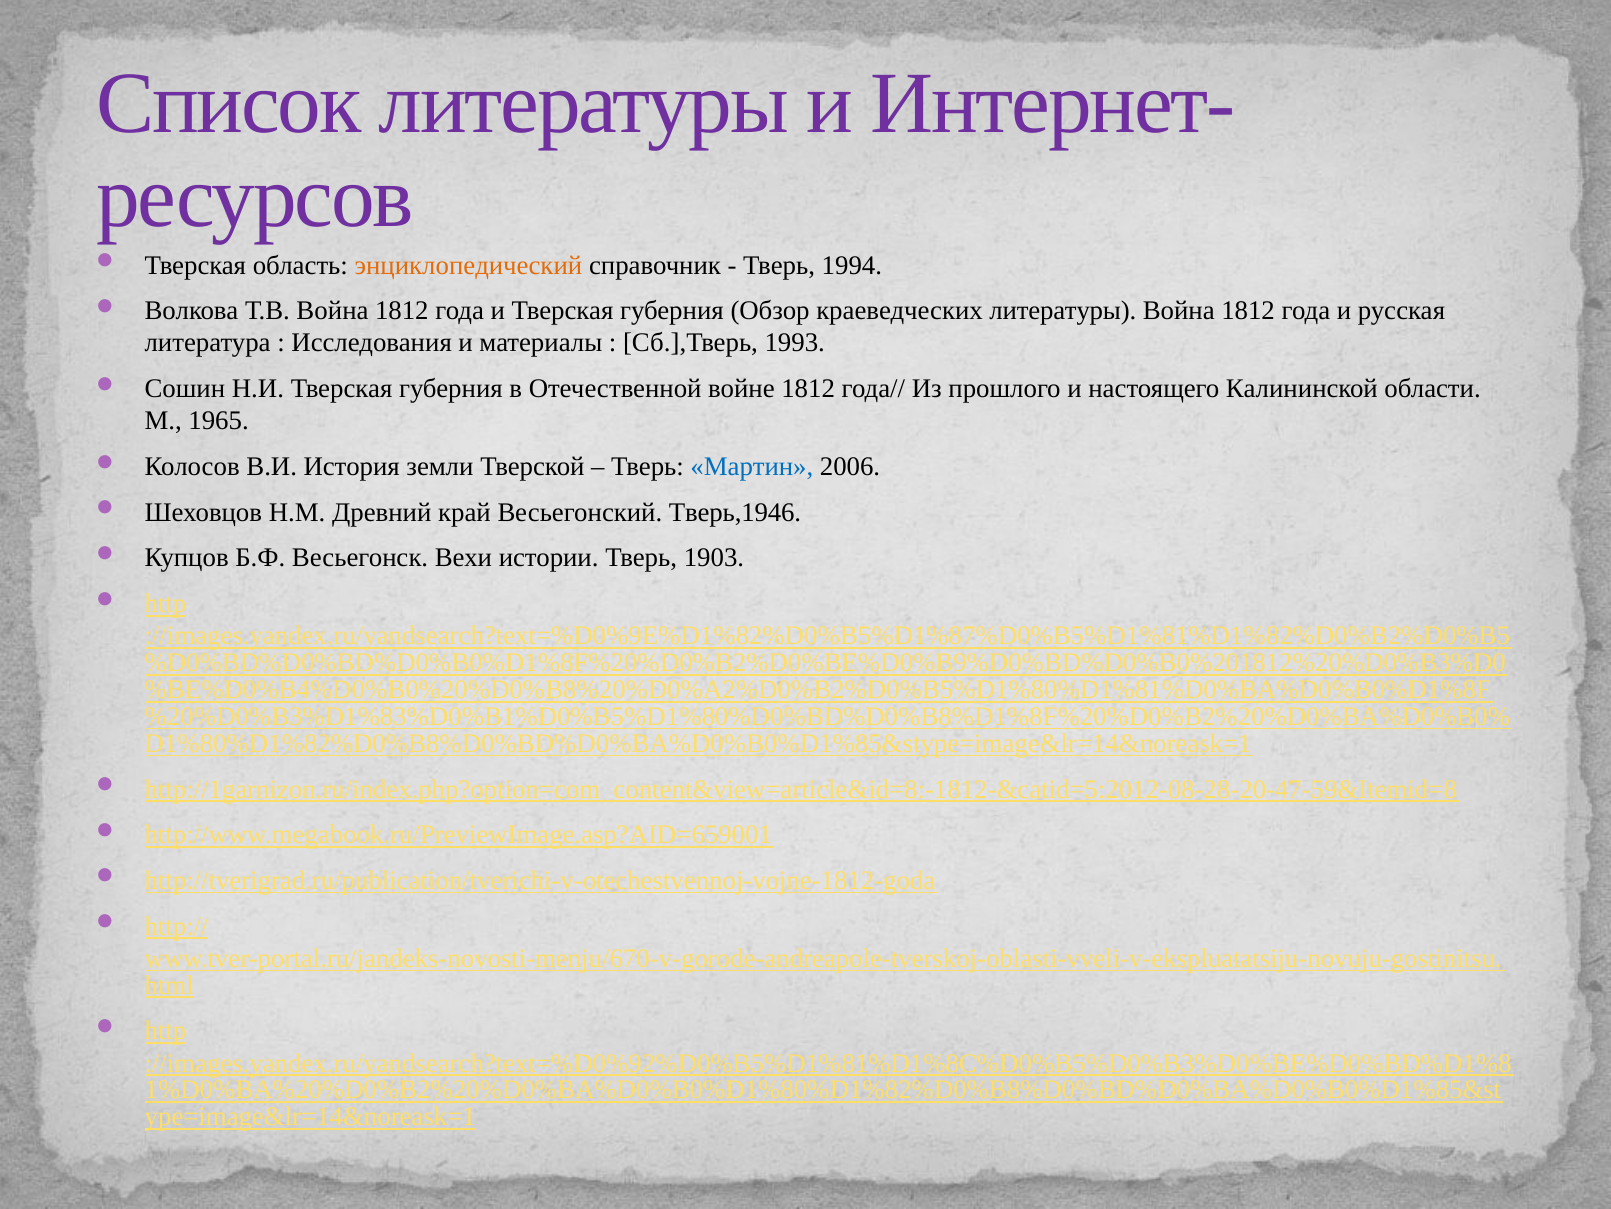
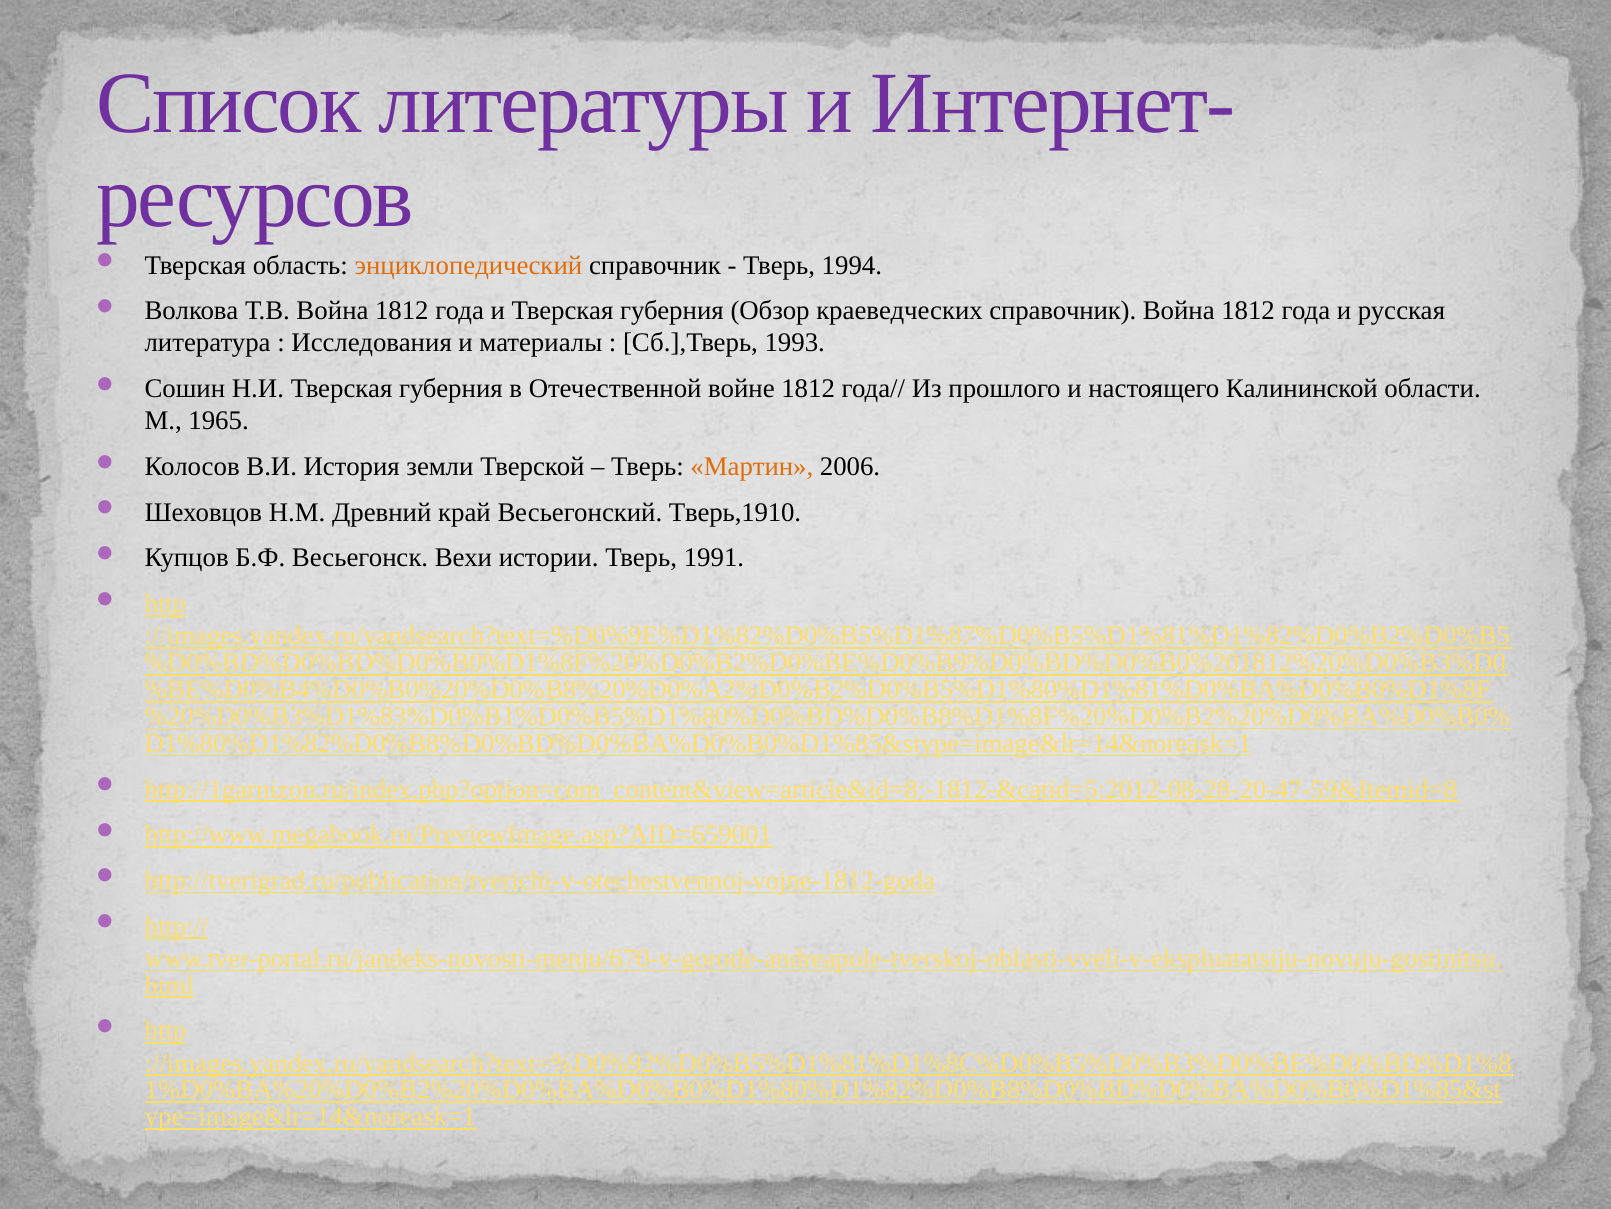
краеведческих литературы: литературы -> справочник
Мартин colour: blue -> orange
Тверь,1946: Тверь,1946 -> Тверь,1910
1903: 1903 -> 1991
